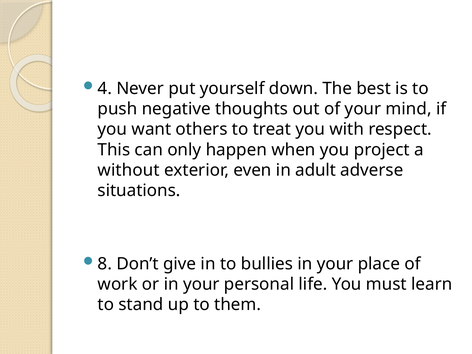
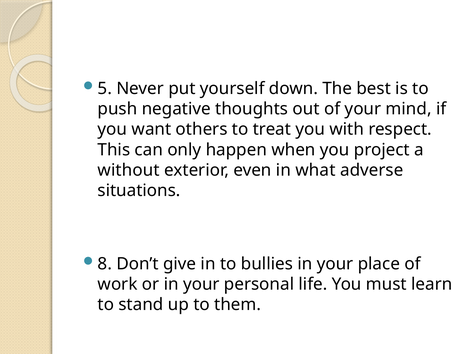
4: 4 -> 5
adult: adult -> what
